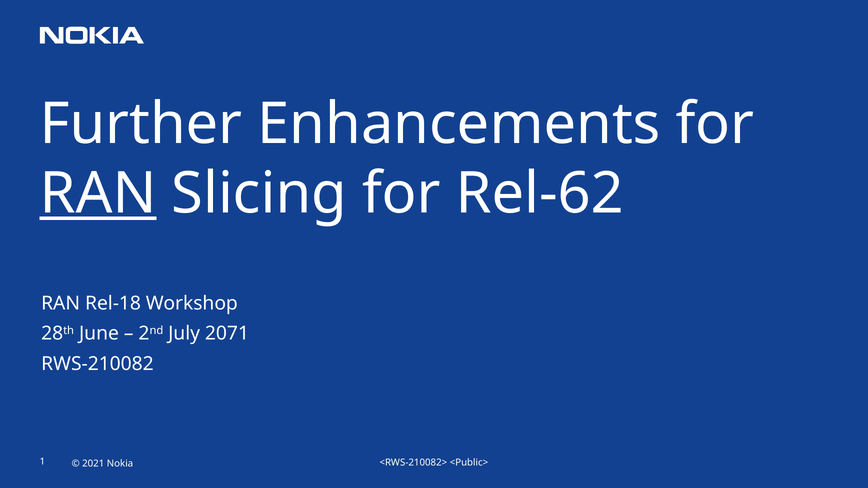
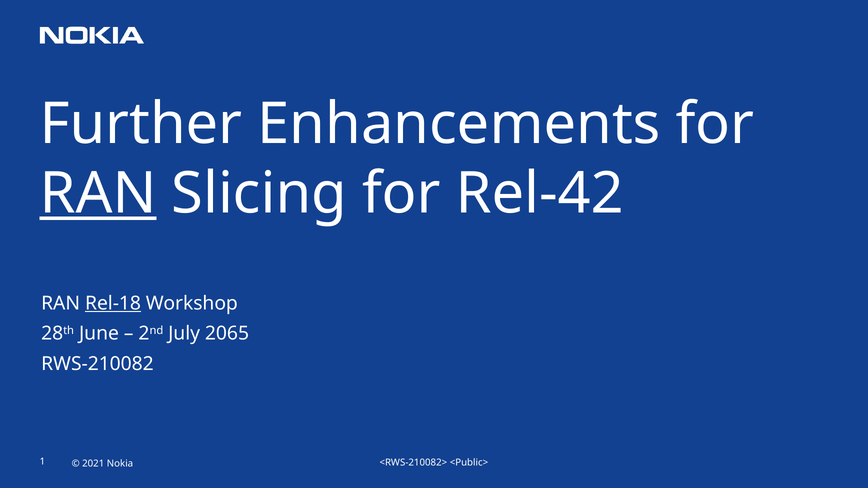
Rel-62: Rel-62 -> Rel-42
Rel-18 underline: none -> present
2071: 2071 -> 2065
